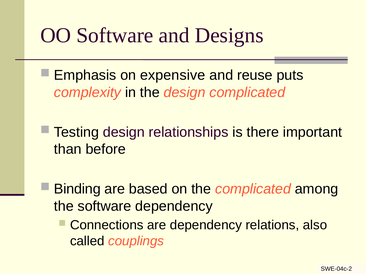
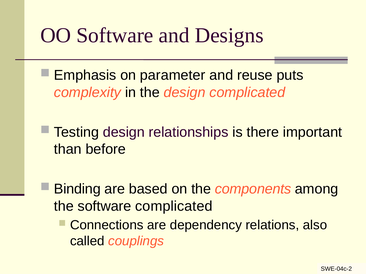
expensive: expensive -> parameter
the complicated: complicated -> components
software dependency: dependency -> complicated
